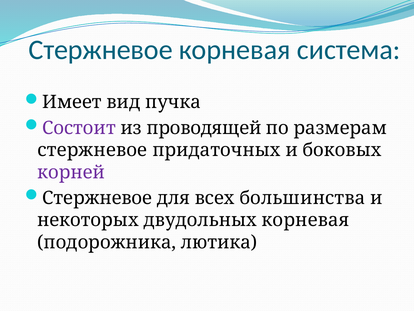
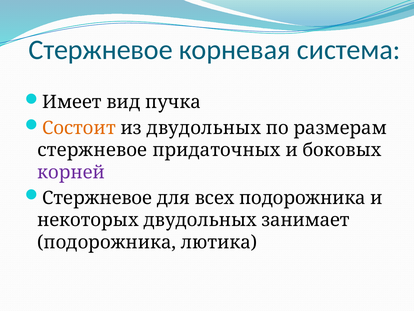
Состоит colour: purple -> orange
из проводящей: проводящей -> двудольных
всех большинства: большинства -> подорожника
двудольных корневая: корневая -> занимает
